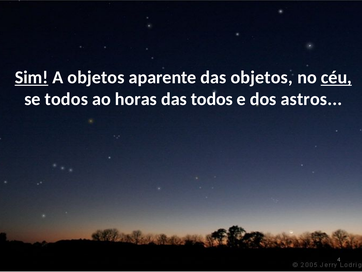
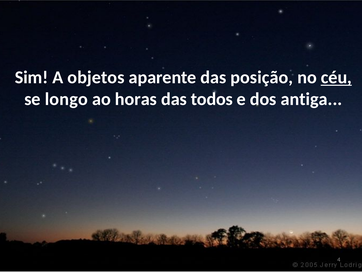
Sim underline: present -> none
das objetos: objetos -> posição
se todos: todos -> longo
astros: astros -> antiga
